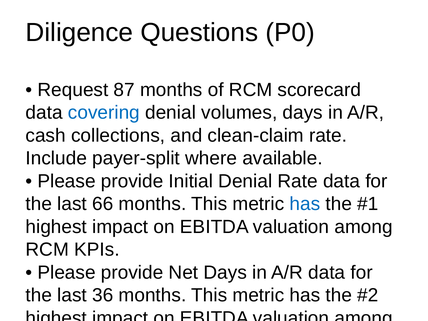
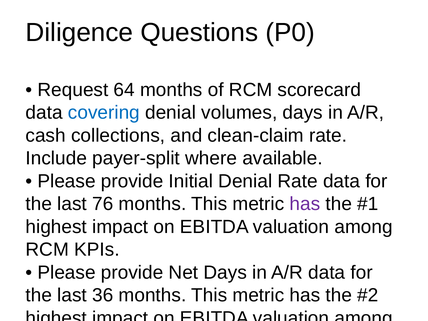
87: 87 -> 64
66: 66 -> 76
has at (305, 204) colour: blue -> purple
